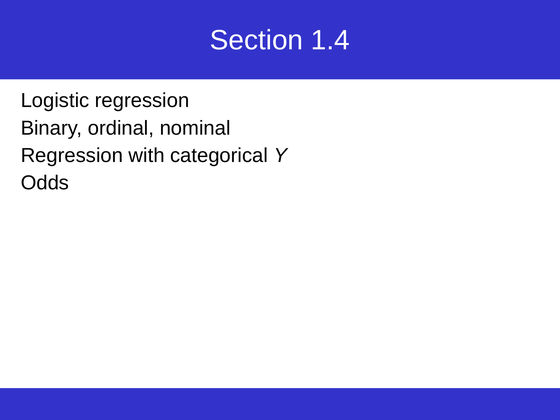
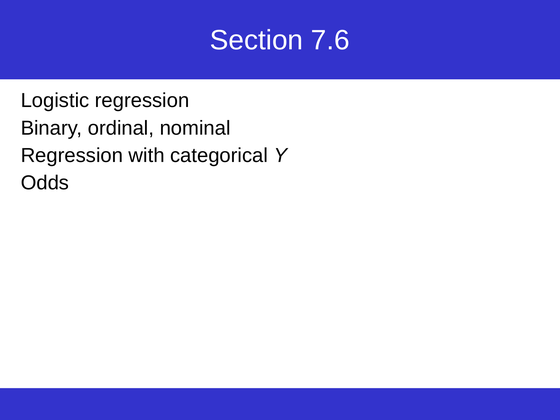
1.4: 1.4 -> 7.6
